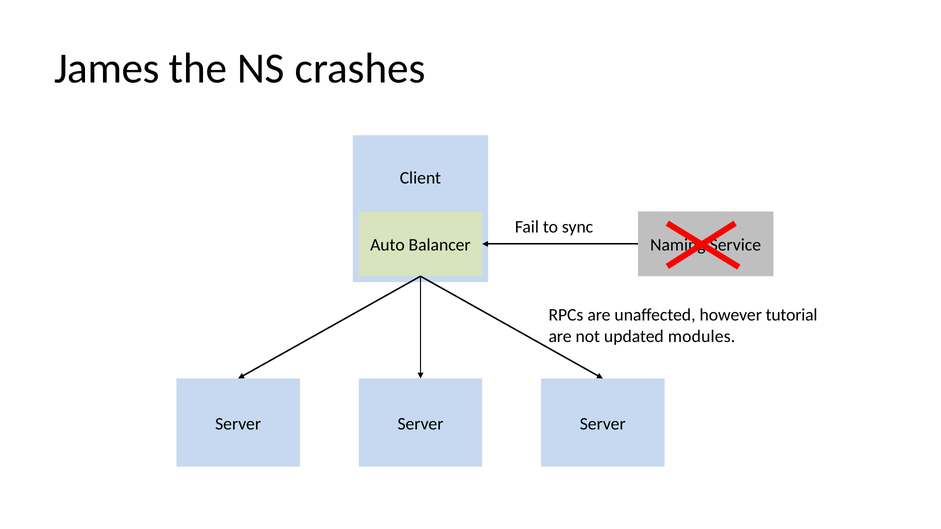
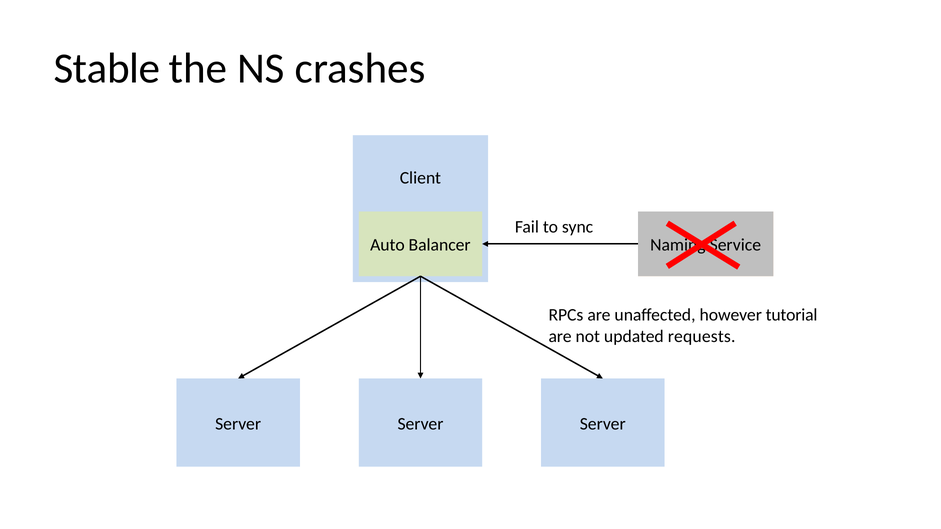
James: James -> Stable
modules: modules -> requests
